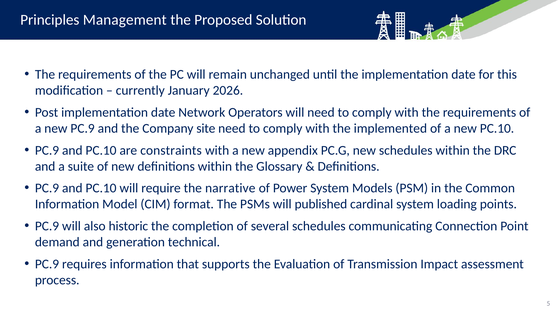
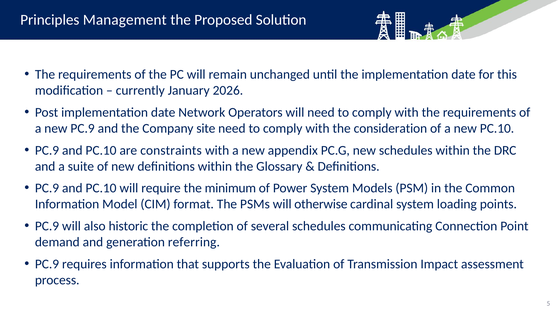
implemented: implemented -> consideration
narrative: narrative -> minimum
published: published -> otherwise
technical: technical -> referring
